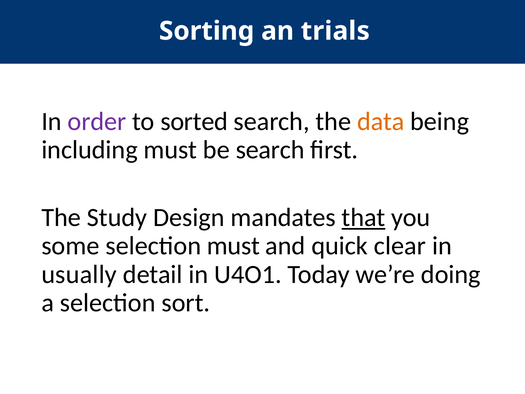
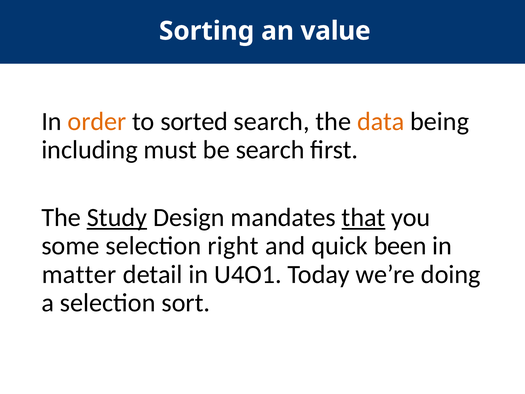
trials: trials -> value
order colour: purple -> orange
Study underline: none -> present
selection must: must -> right
clear: clear -> been
usually: usually -> matter
